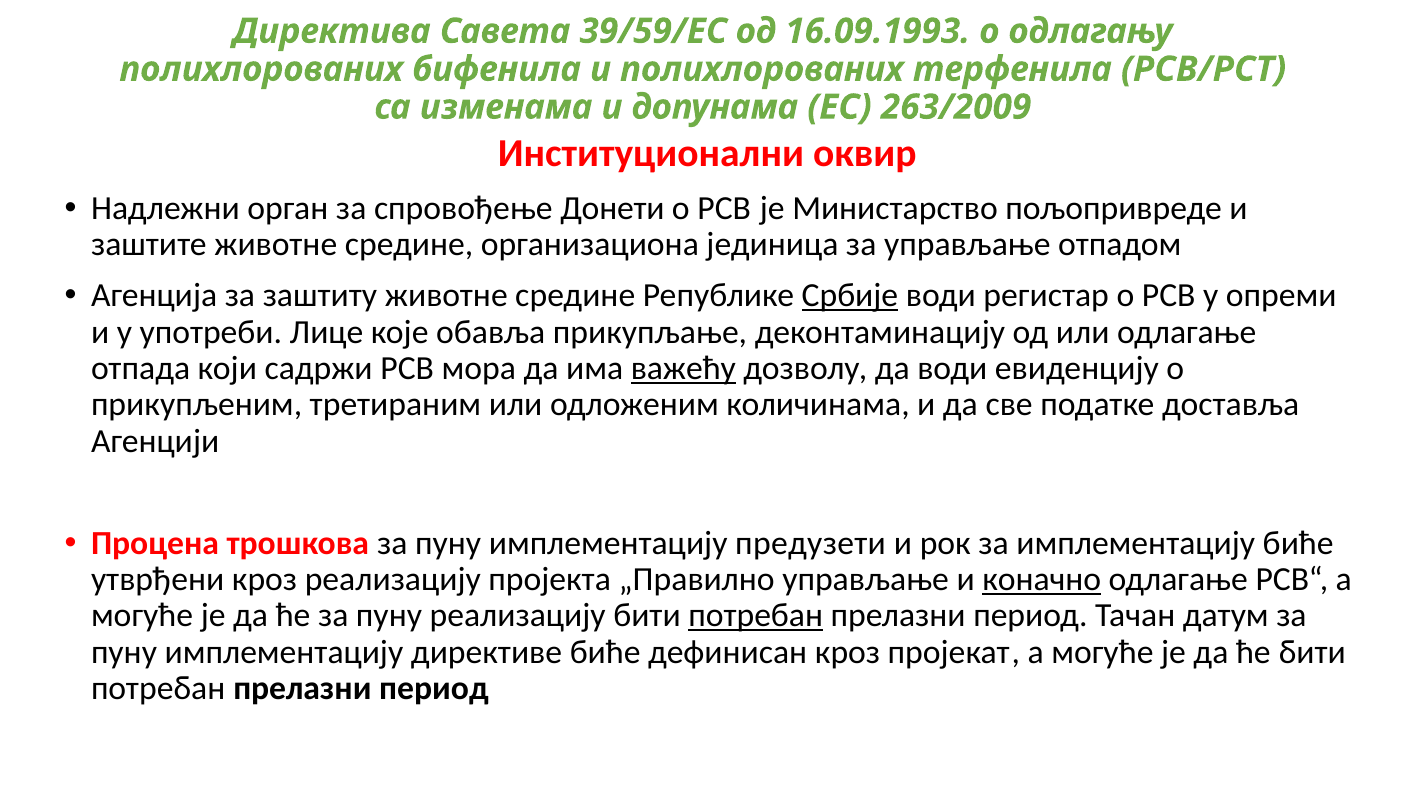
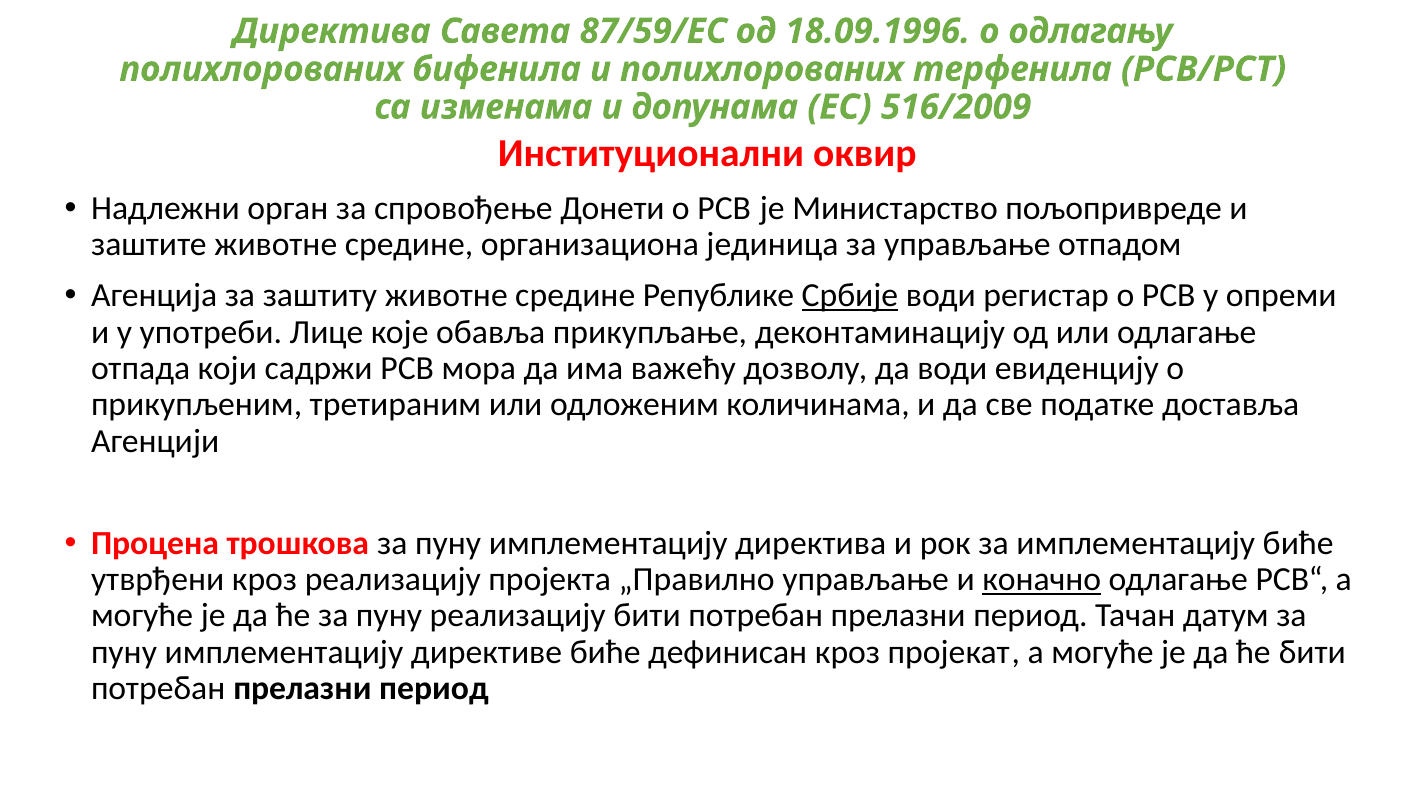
39/59/EС: 39/59/EС -> 87/59/EС
16.09.1993: 16.09.1993 -> 18.09.1996
263/2009: 263/2009 -> 516/2009
важећу underline: present -> none
имплементацију предузети: предузети -> директива
потребан at (756, 616) underline: present -> none
